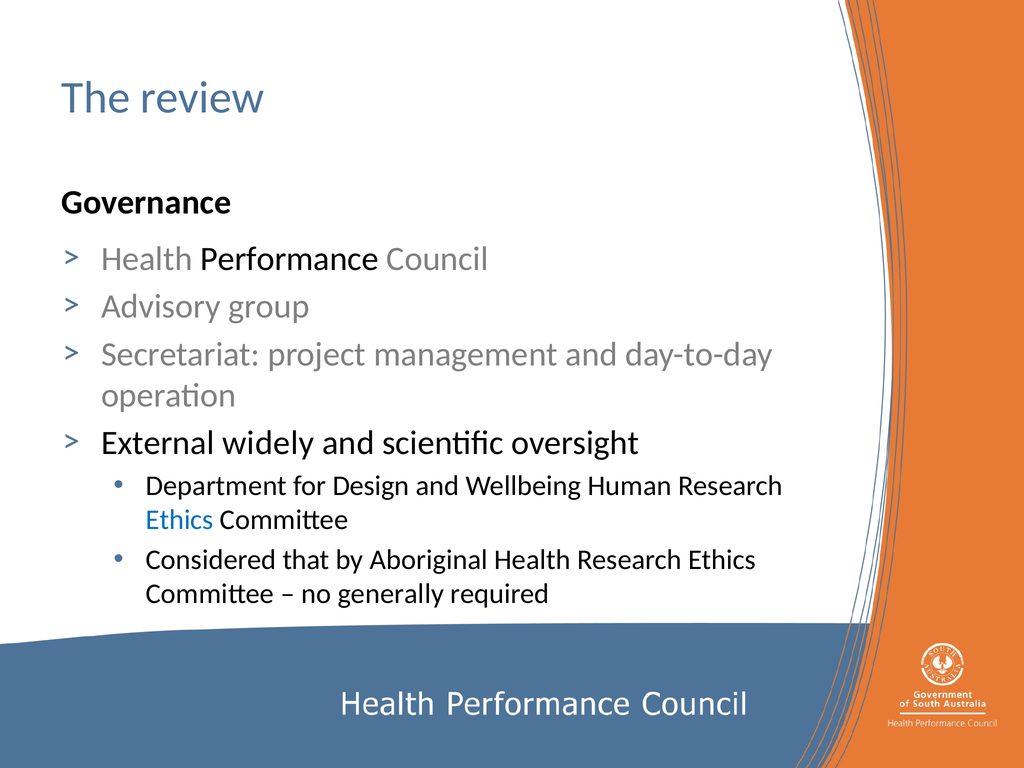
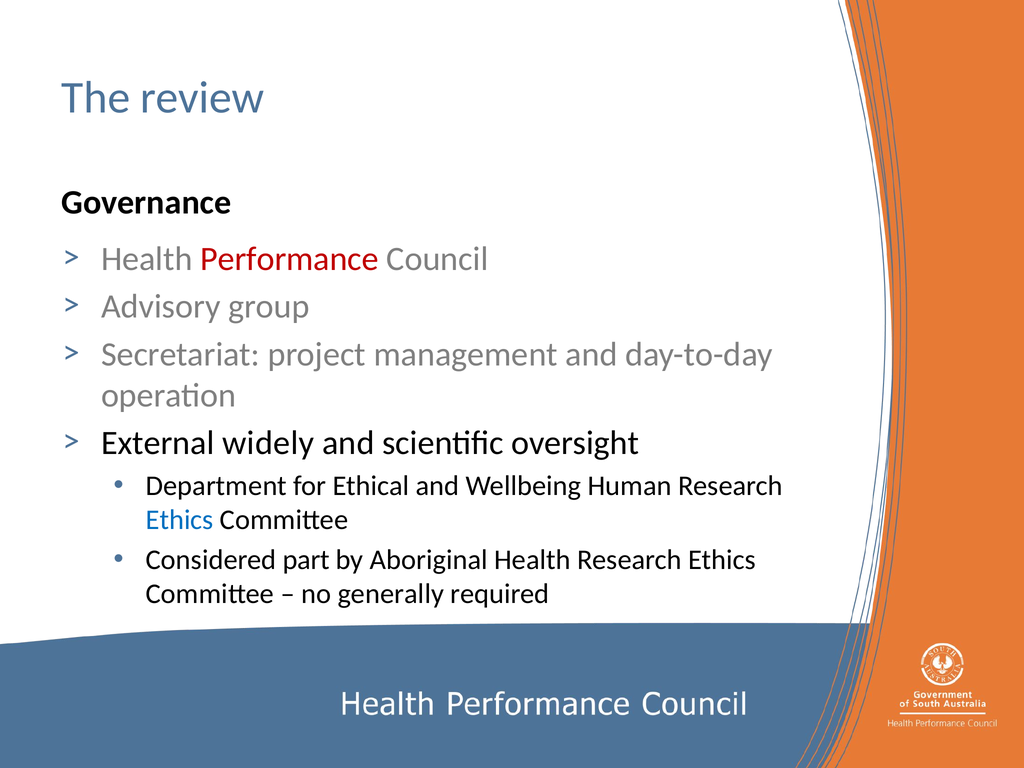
Performance colour: black -> red
Design: Design -> Ethical
that: that -> part
